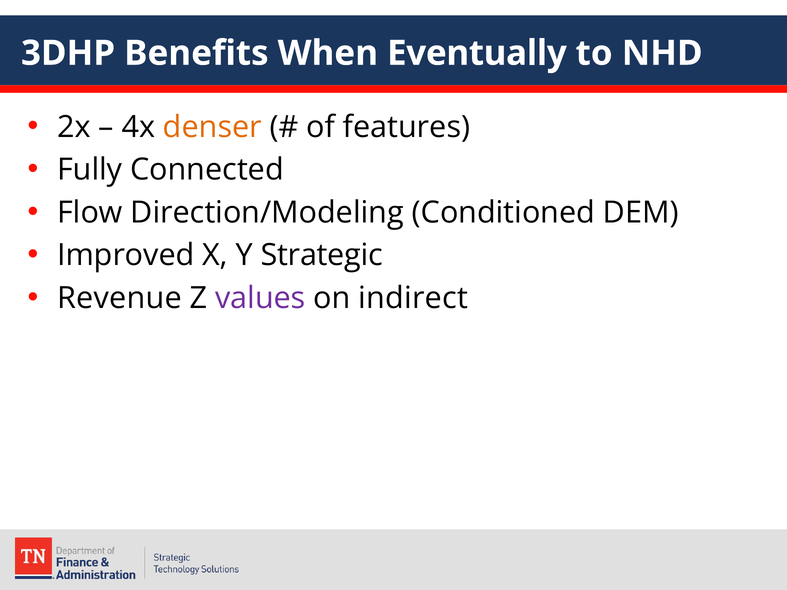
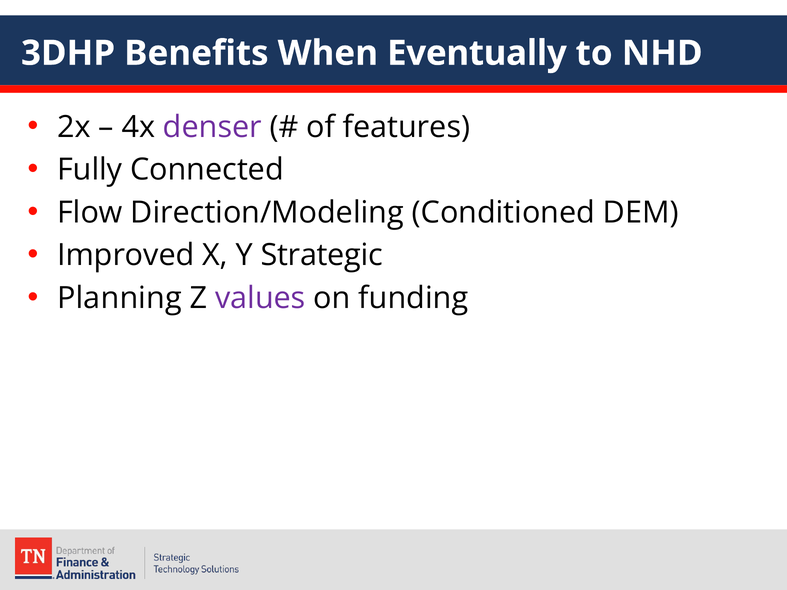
denser colour: orange -> purple
Revenue: Revenue -> Planning
indirect: indirect -> funding
